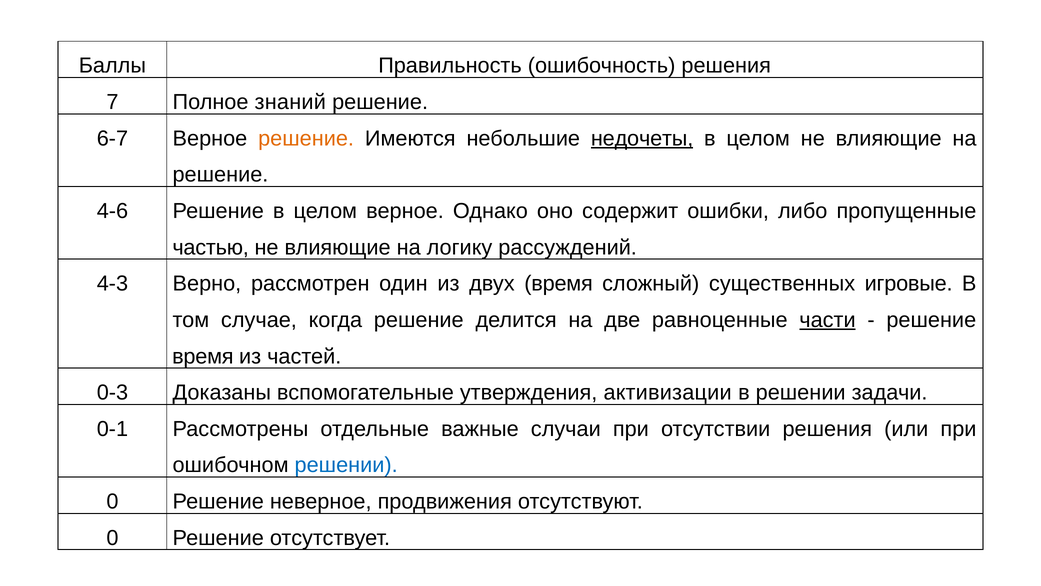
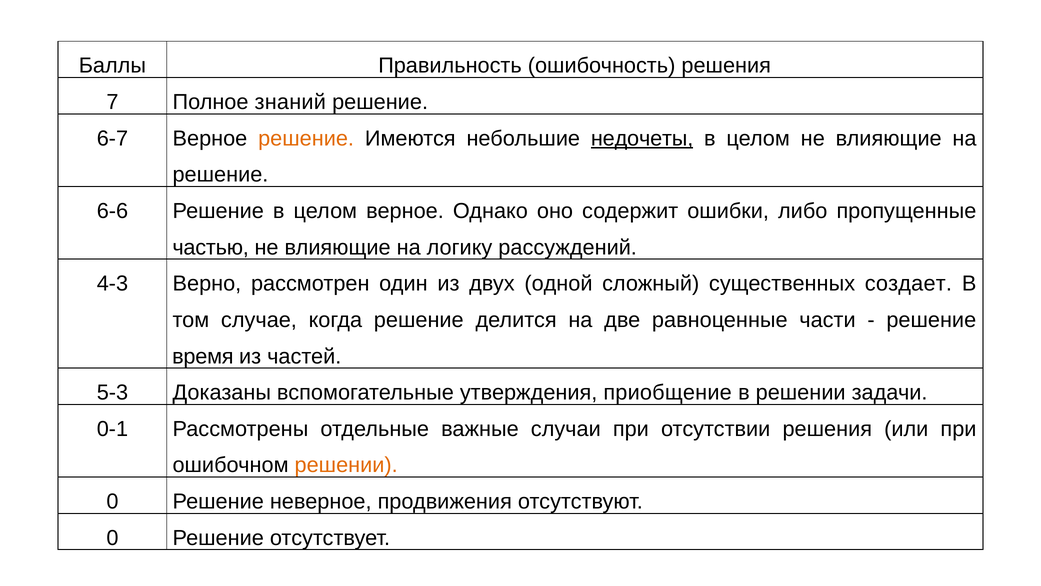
4-6: 4-6 -> 6-6
двух время: время -> одной
игровые: игровые -> создает
части underline: present -> none
0-3: 0-3 -> 5-3
активизации: активизации -> приобщение
решении at (346, 465) colour: blue -> orange
